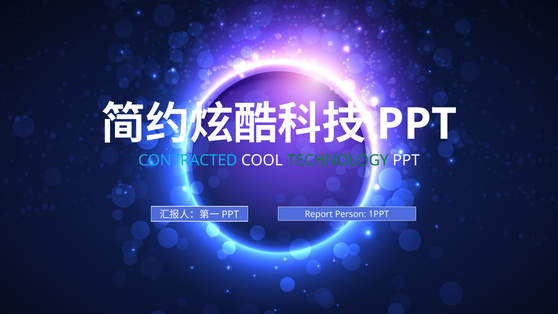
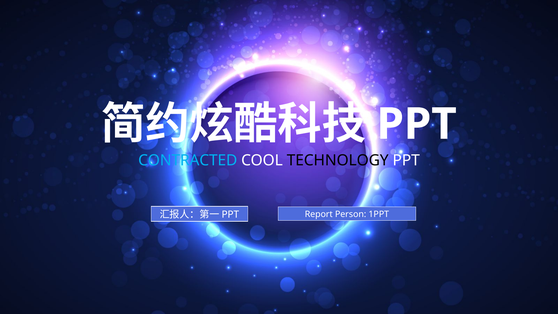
TECHNOLOGY colour: green -> black
